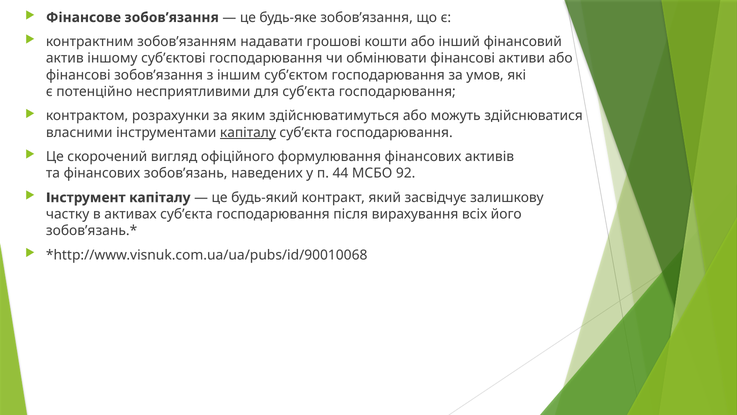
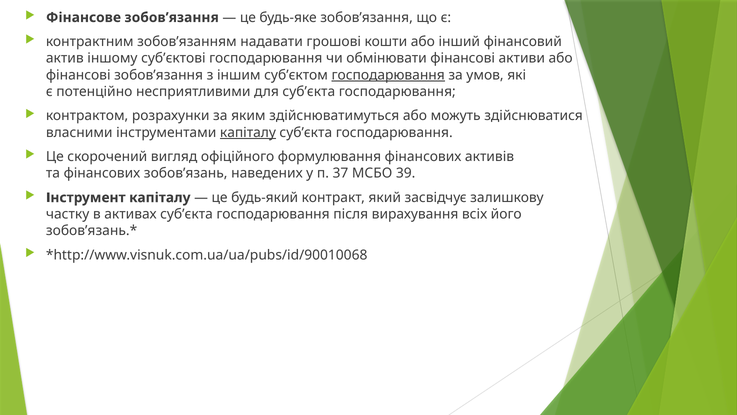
господарювання at (388, 75) underline: none -> present
44: 44 -> 37
92: 92 -> 39
